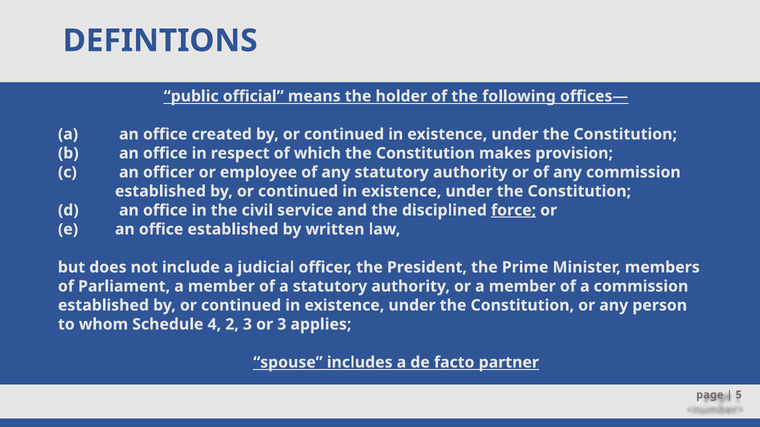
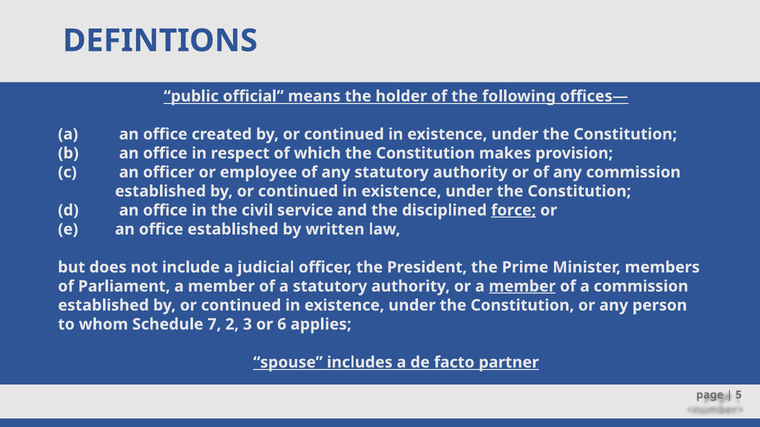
member at (522, 287) underline: none -> present
4: 4 -> 7
or 3: 3 -> 6
